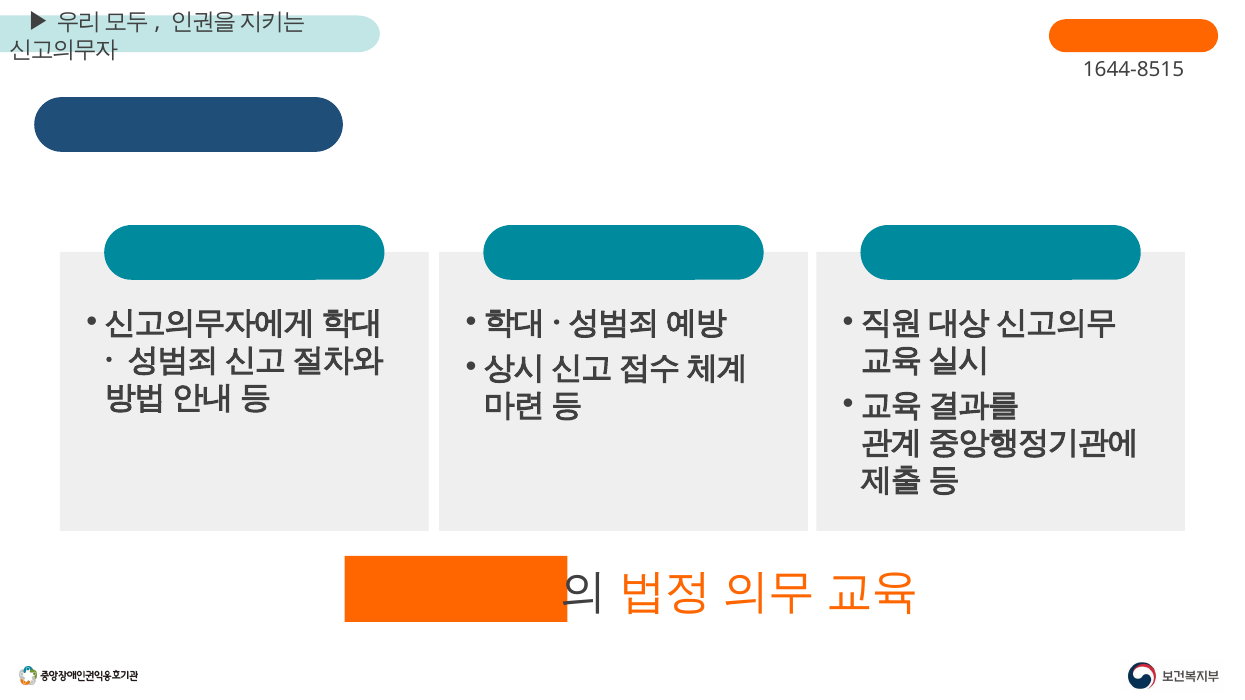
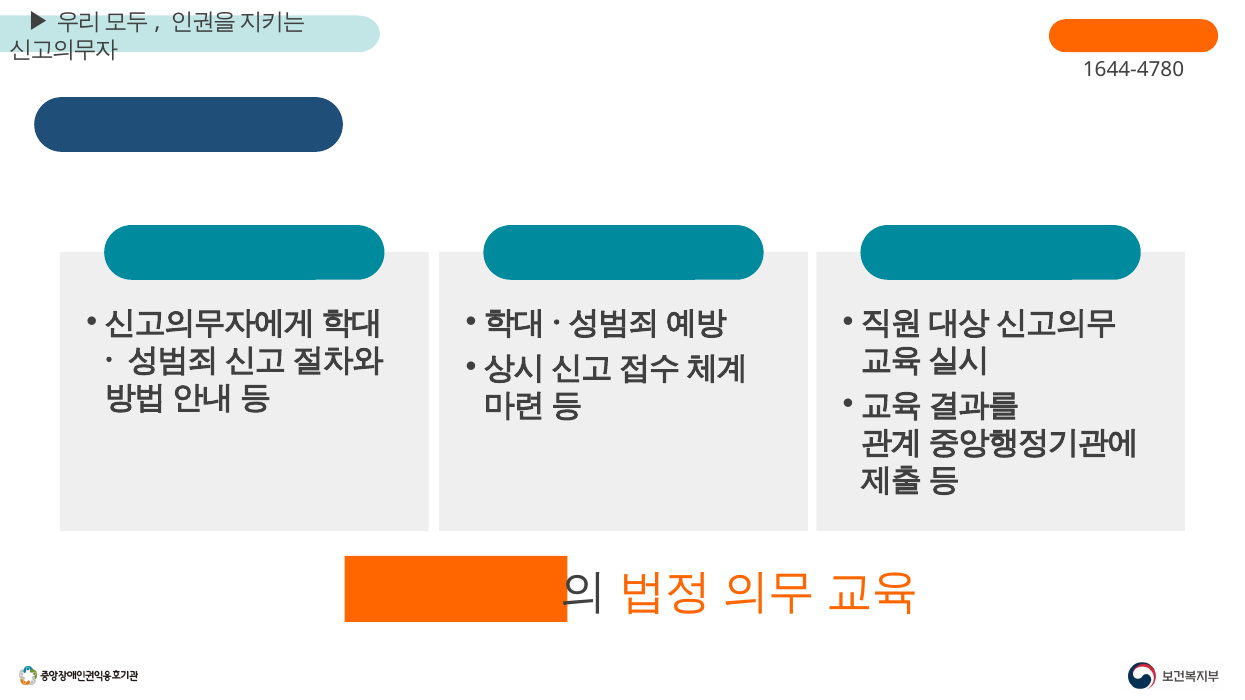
1644-8515: 1644-8515 -> 1644-4780
